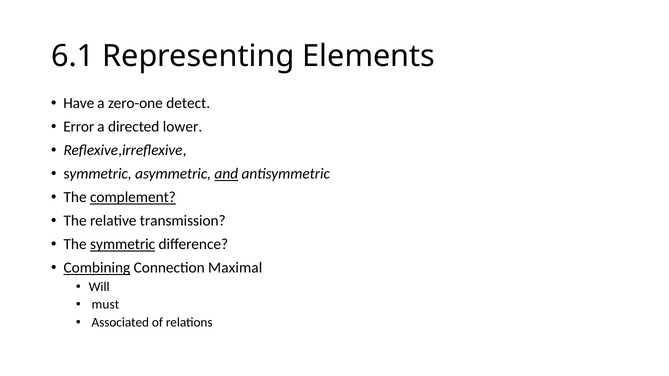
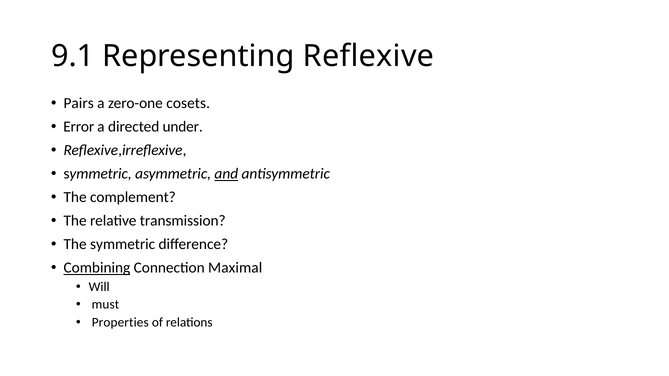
6.1: 6.1 -> 9.1
Elements: Elements -> Reflexive
Have: Have -> Pairs
detect: detect -> cosets
lower: lower -> under
complement underline: present -> none
symmetric at (123, 245) underline: present -> none
Associated: Associated -> Properties
